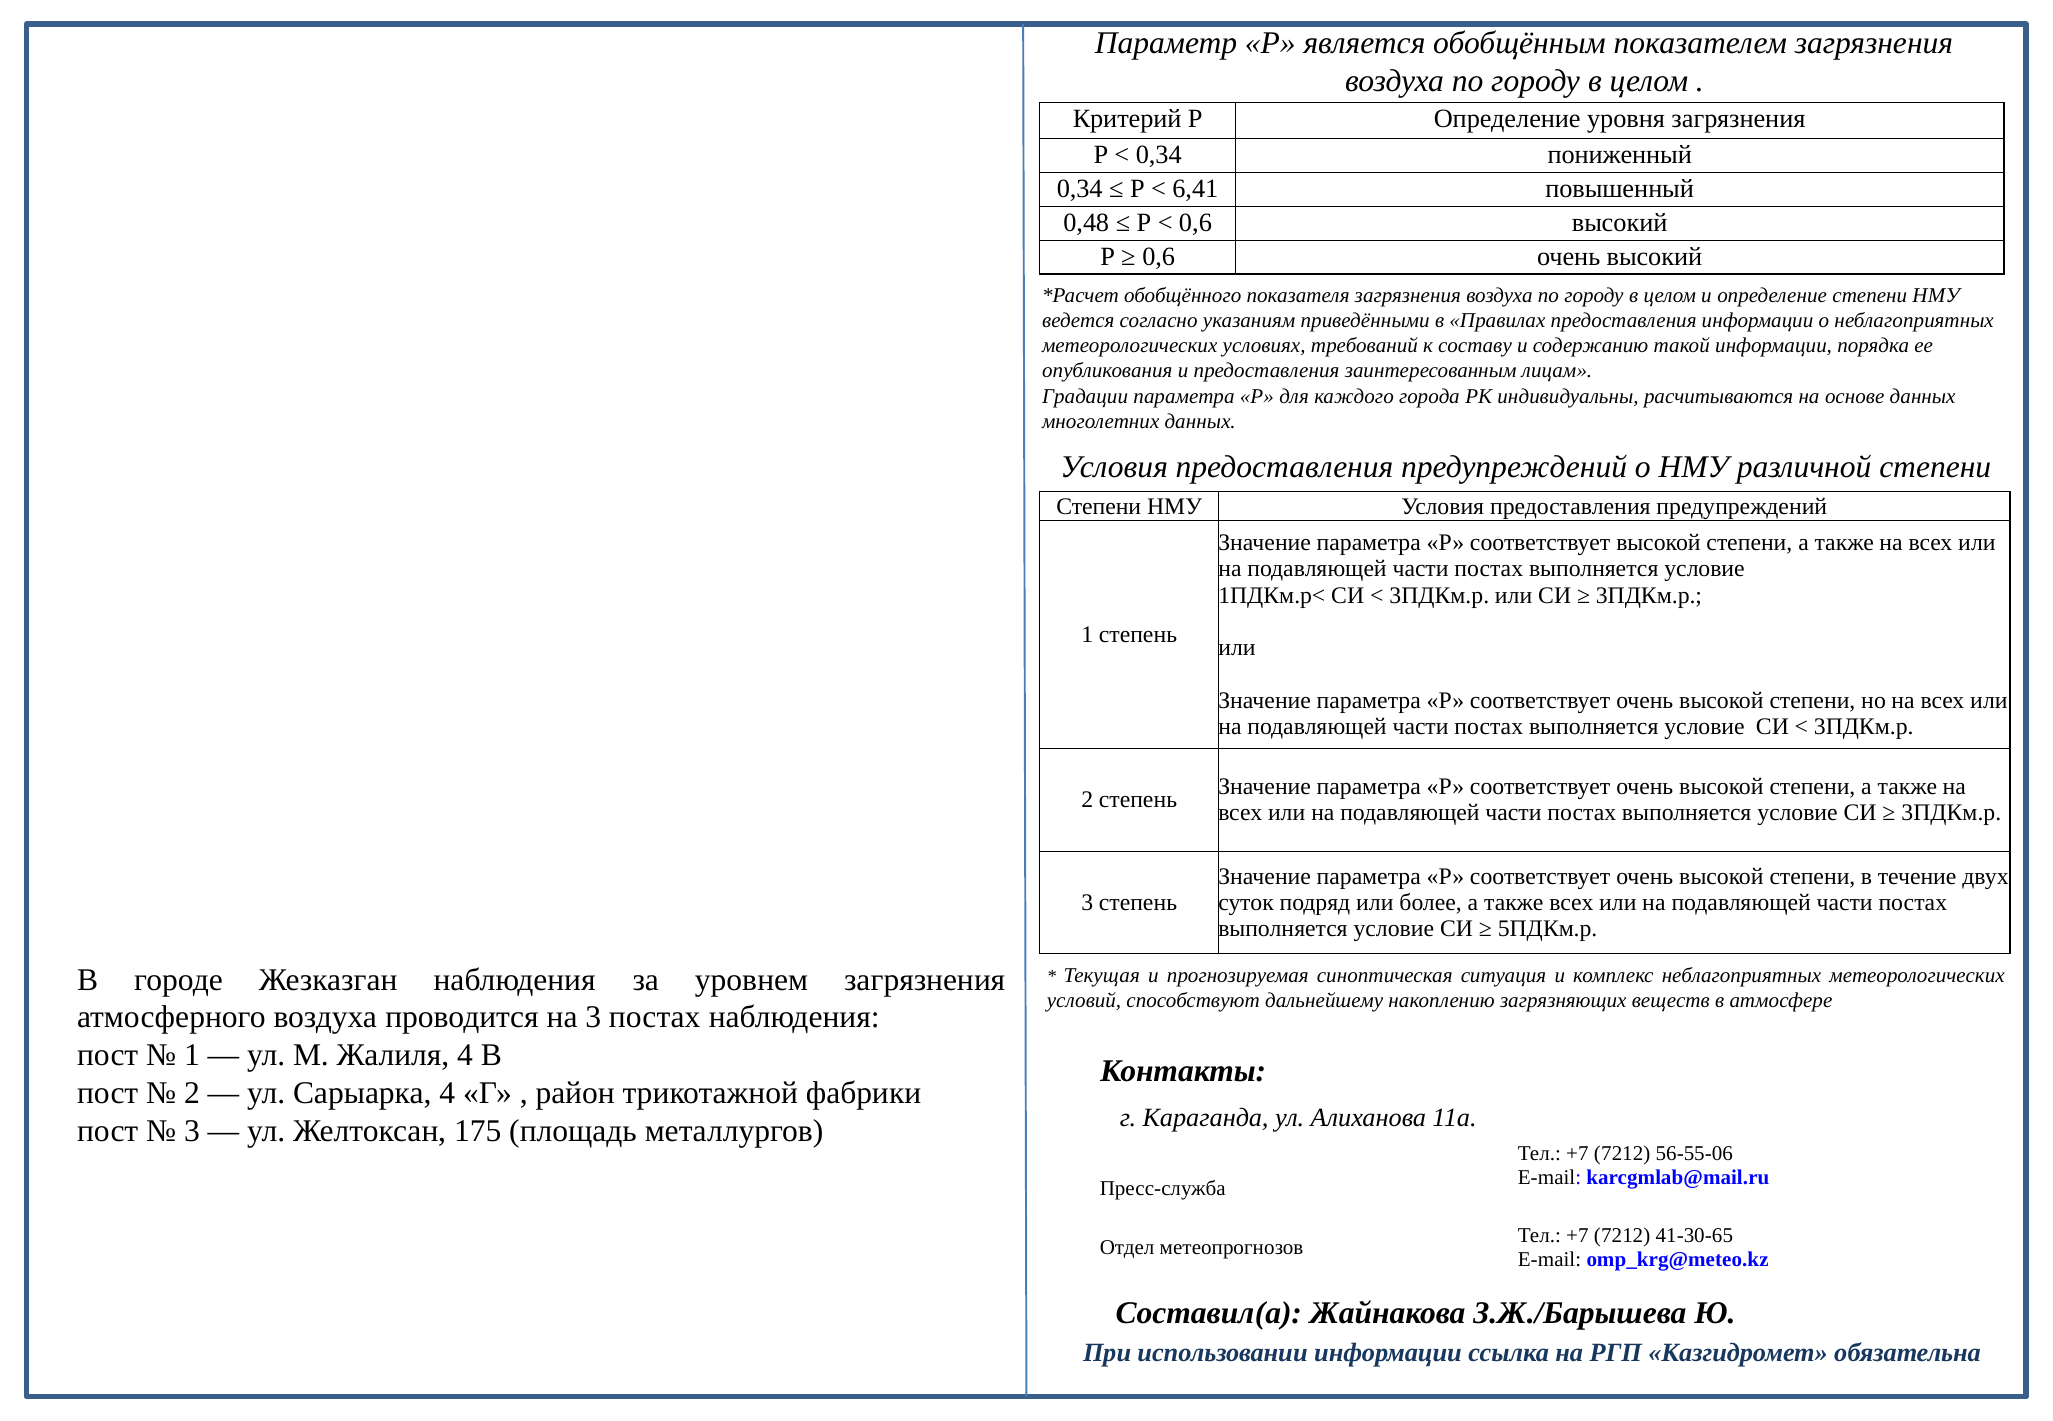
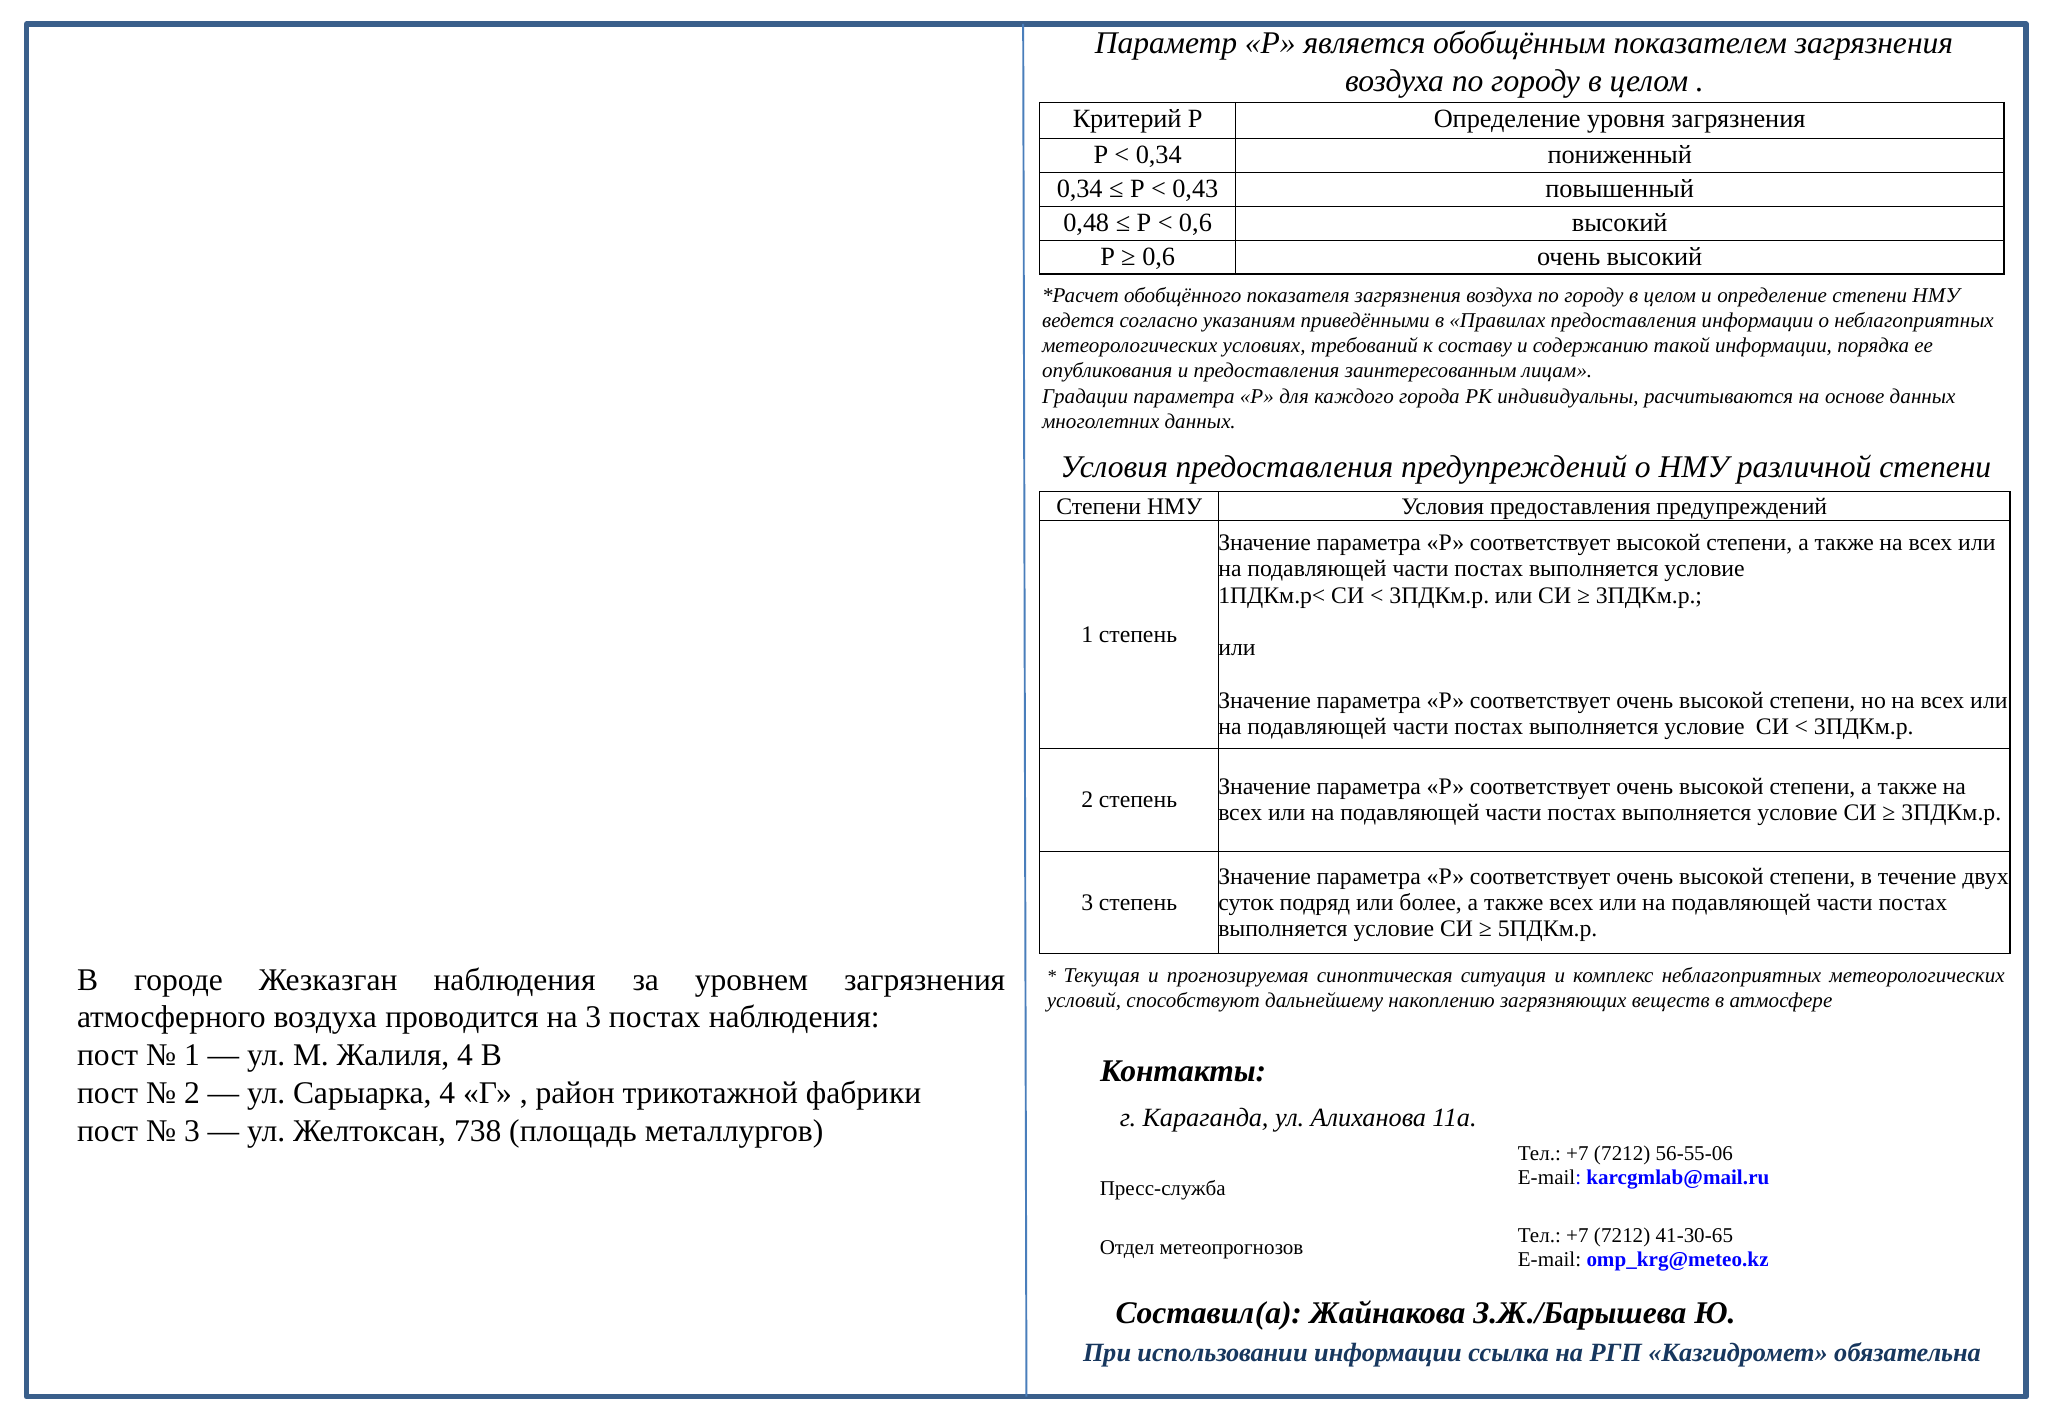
6,41: 6,41 -> 0,43
175: 175 -> 738
